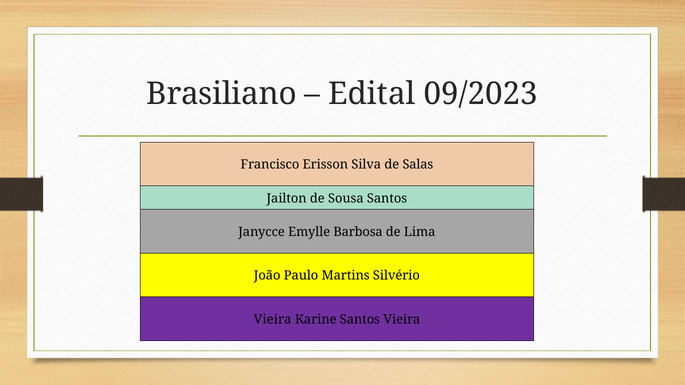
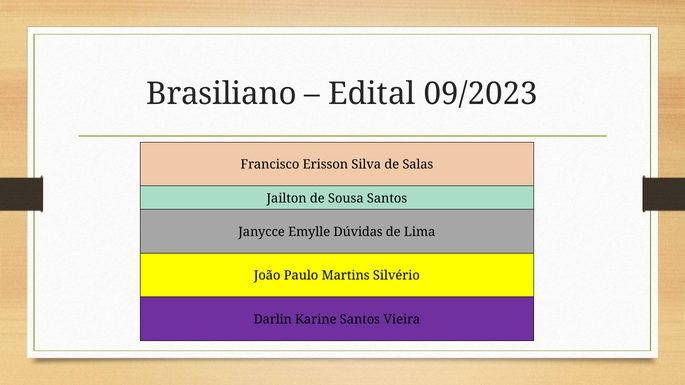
Barbosa: Barbosa -> Dúvidas
Vieira at (273, 320): Vieira -> Darlin
